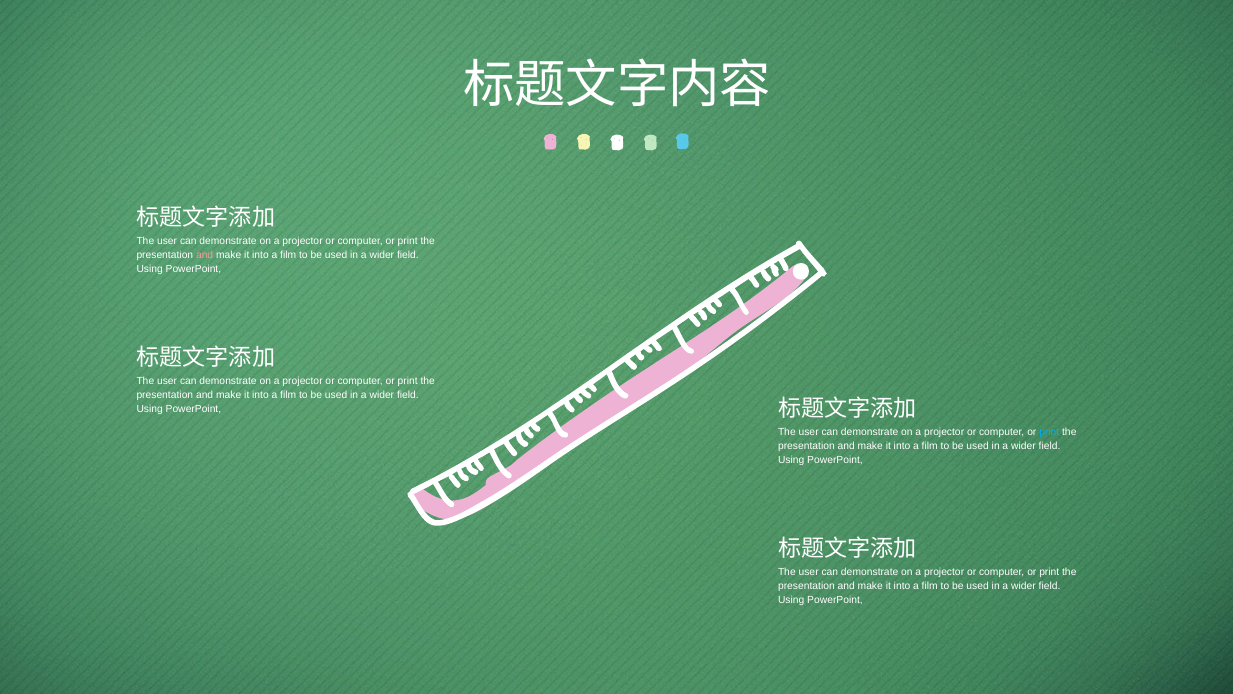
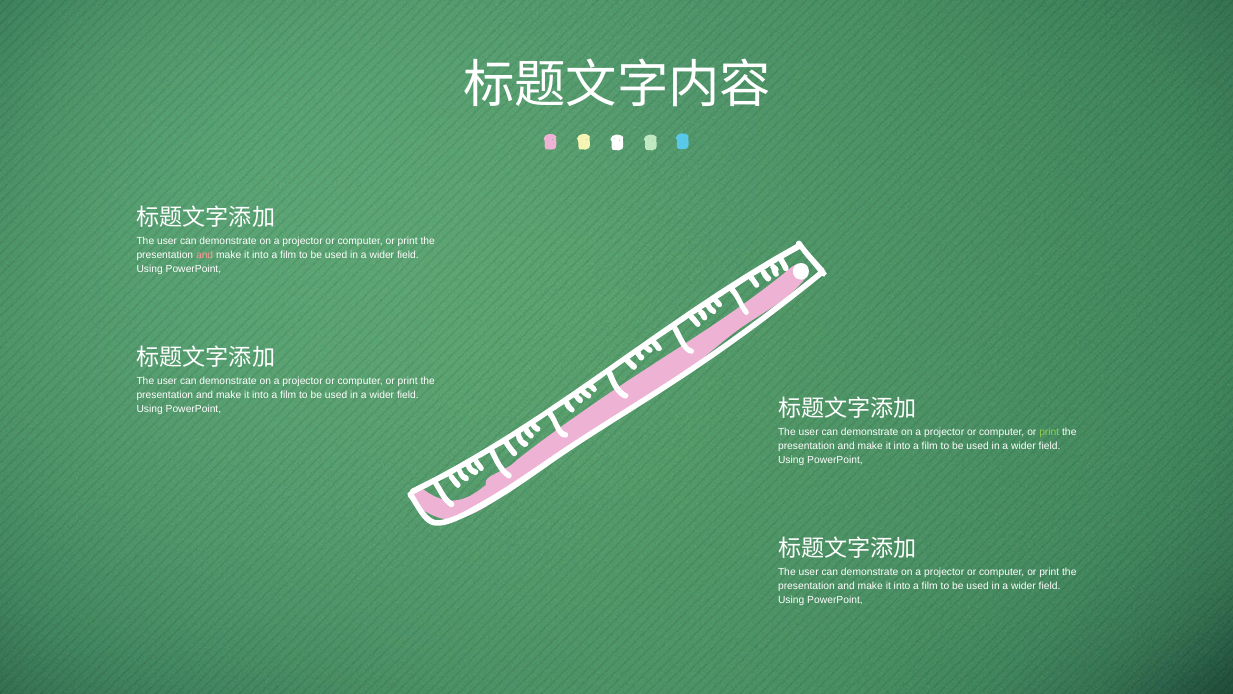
print at (1049, 432) colour: light blue -> light green
